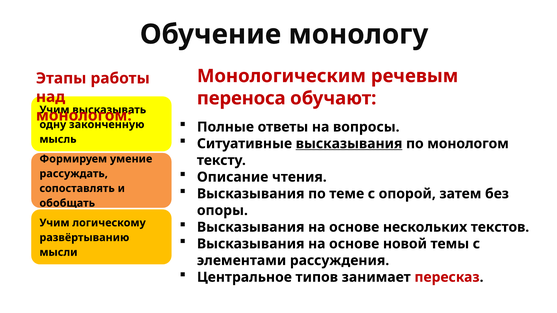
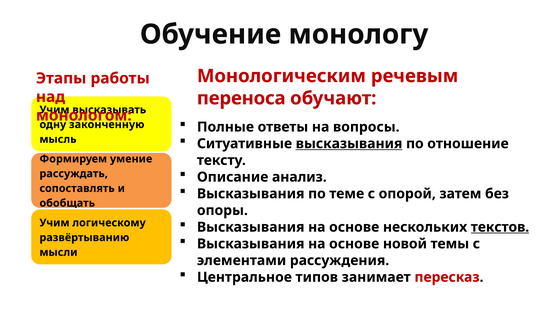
по монологом: монологом -> отношение
чтения: чтения -> анализ
текстов underline: none -> present
